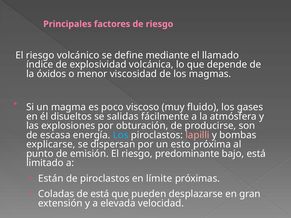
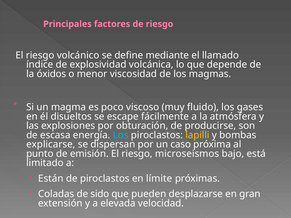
salidas: salidas -> escape
lapilli colour: pink -> yellow
esto: esto -> caso
predominante: predominante -> microseismos
de está: está -> sido
